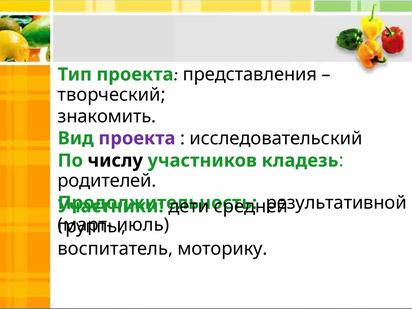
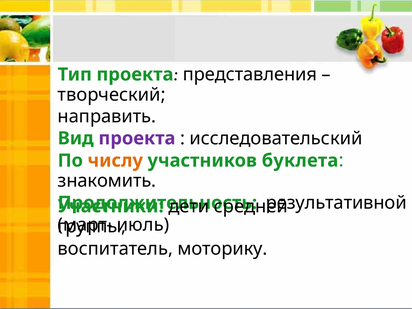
знакомить: знакомить -> направить
числу colour: black -> orange
кладезь: кладезь -> буклета
родителей: родителей -> знакомить
